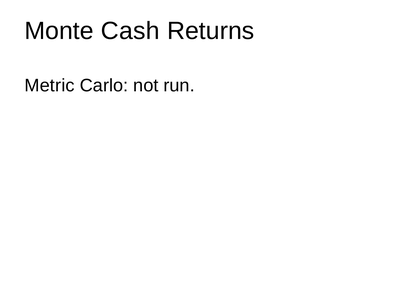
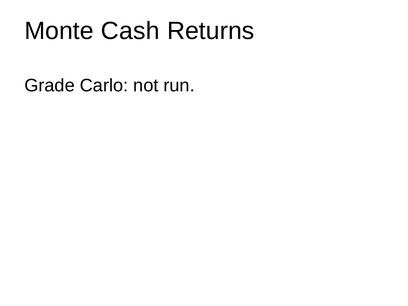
Metric: Metric -> Grade
